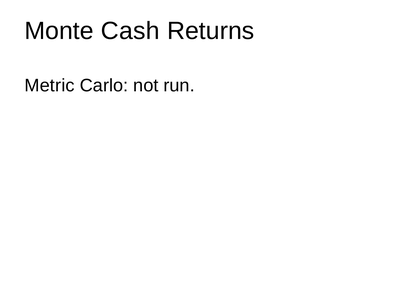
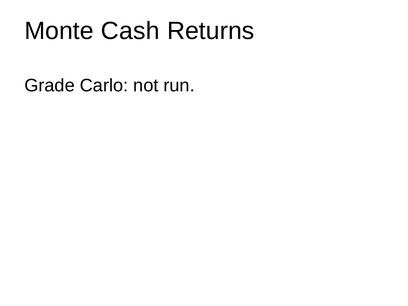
Metric: Metric -> Grade
